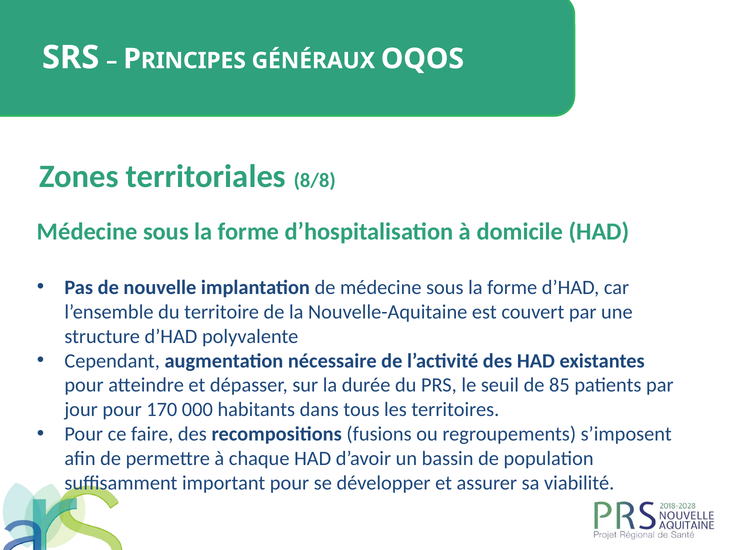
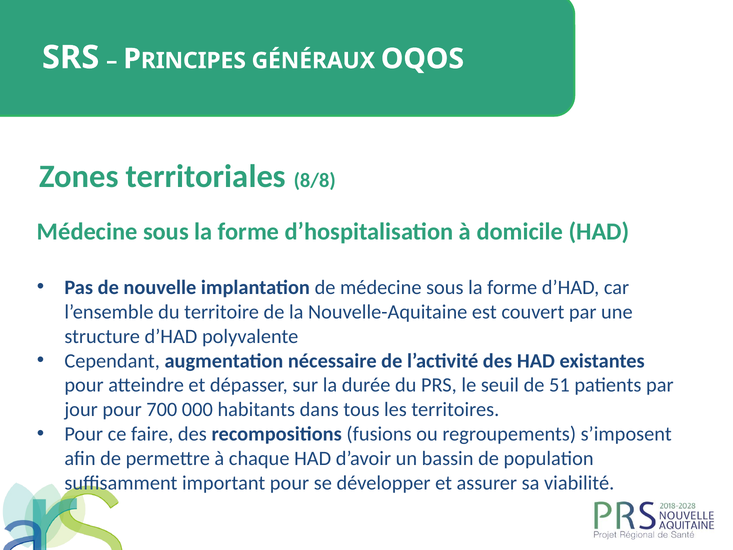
85: 85 -> 51
170: 170 -> 700
